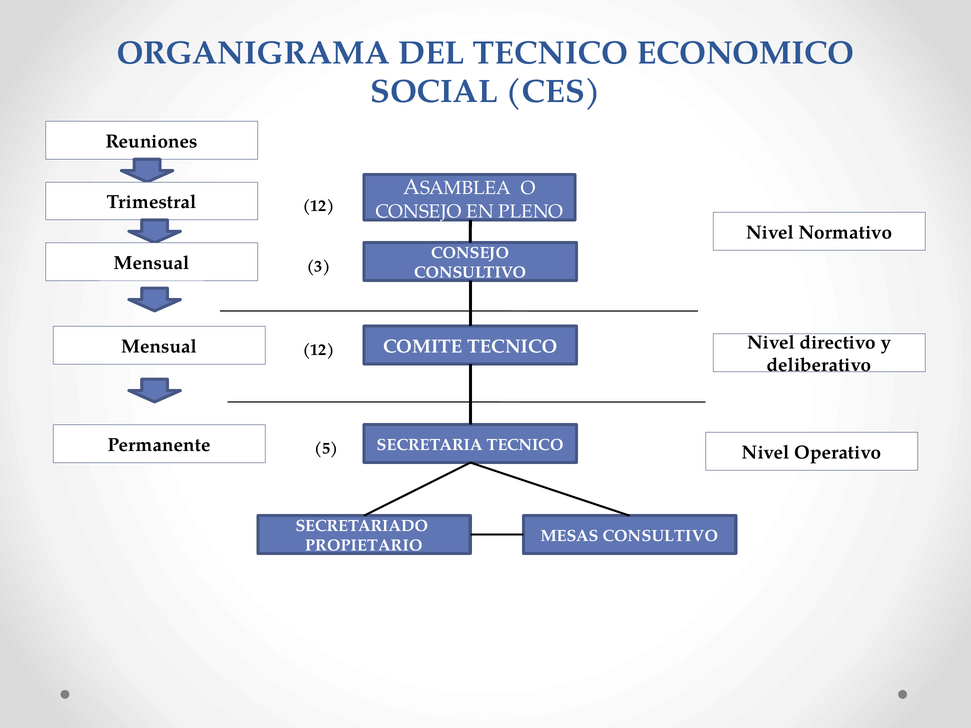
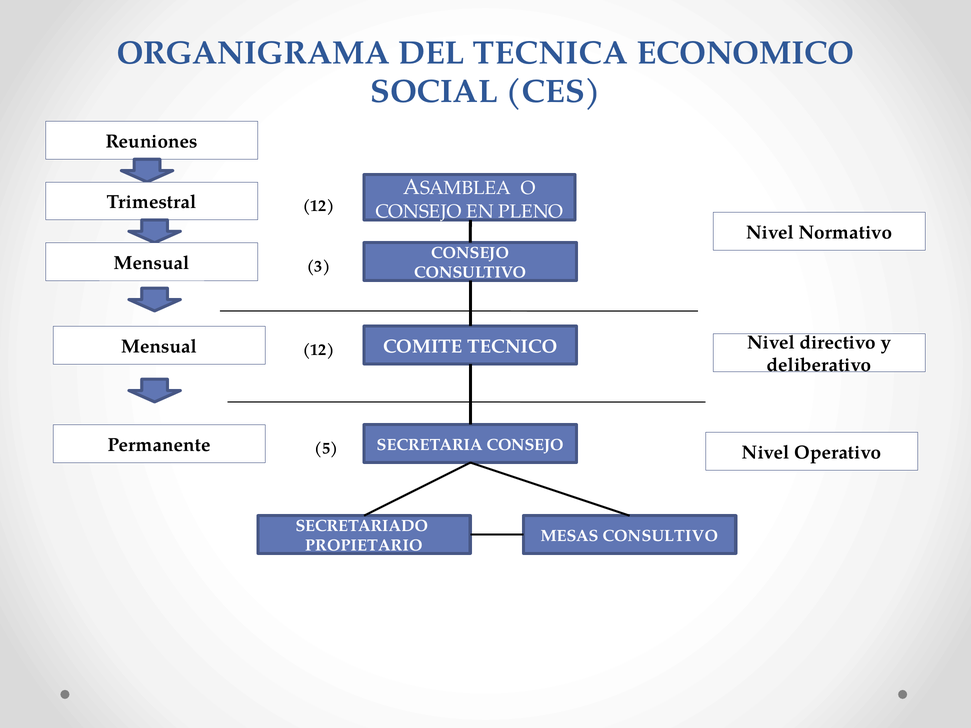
DEL TECNICO: TECNICO -> TECNICA
SECRETARIA TECNICO: TECNICO -> CONSEJO
